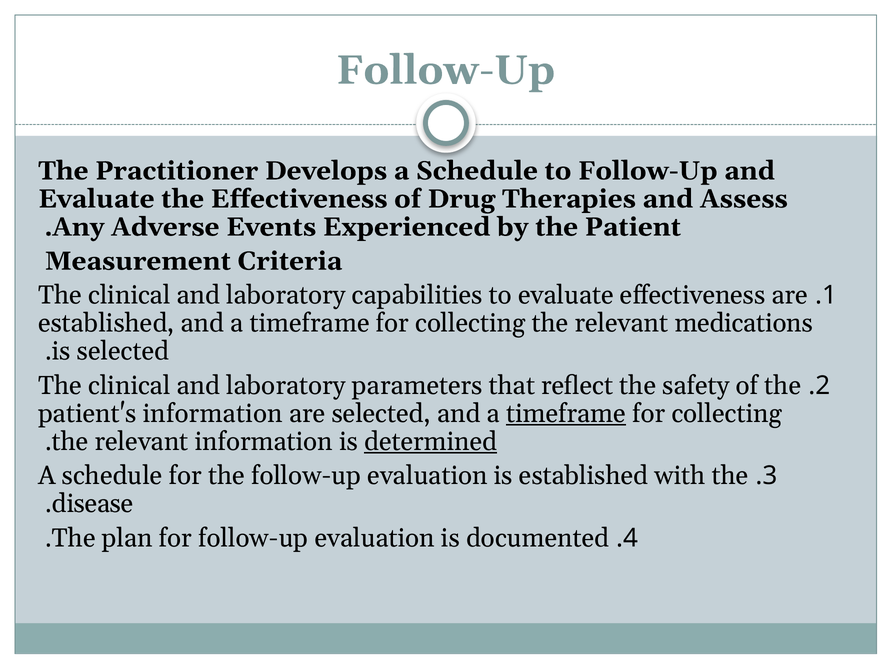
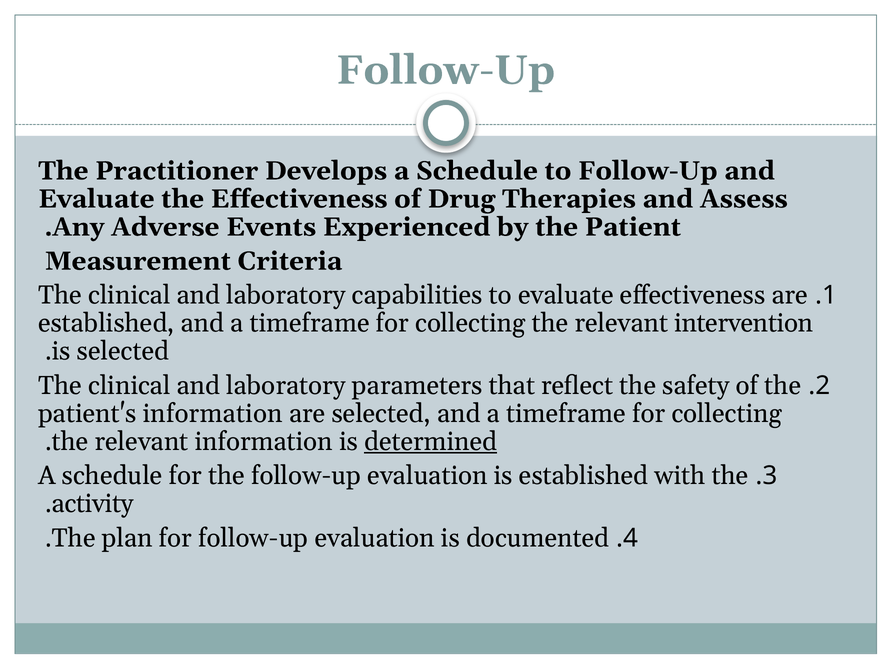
medications: medications -> intervention
timeframe at (566, 414) underline: present -> none
disease: disease -> activity
